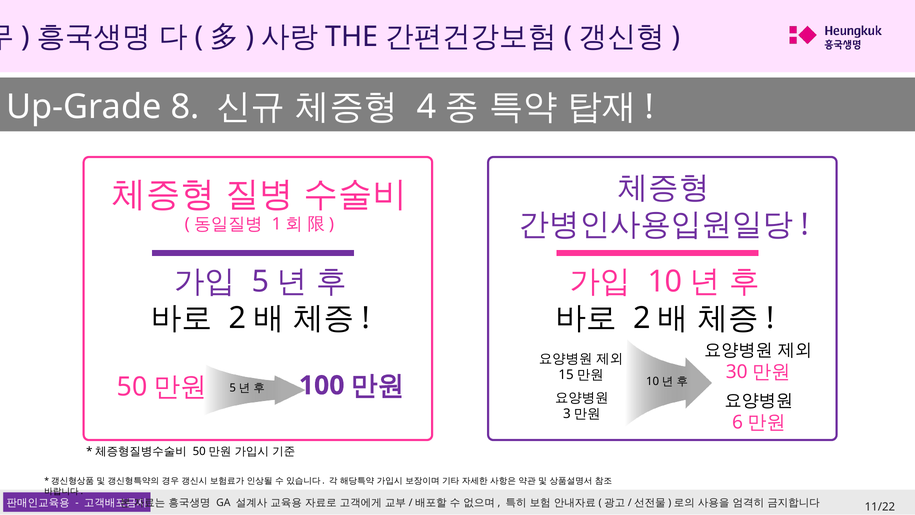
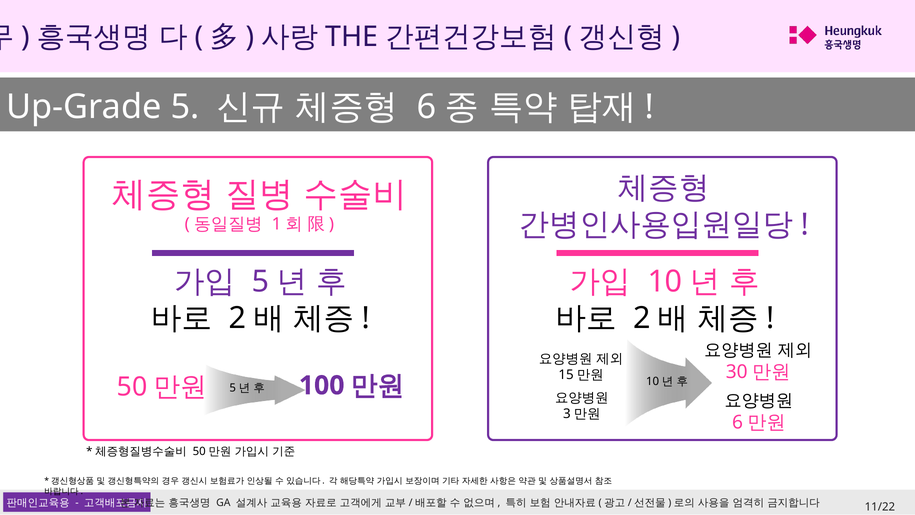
Up-Grade 8: 8 -> 5
4: 4 -> 6
